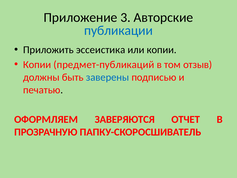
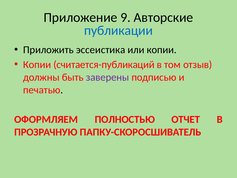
3: 3 -> 9
предмет-публикаций: предмет-публикаций -> считается-публикаций
заверены colour: blue -> purple
ЗАВЕРЯЮТСЯ: ЗАВЕРЯЮТСЯ -> ПОЛНОСТЬЮ
